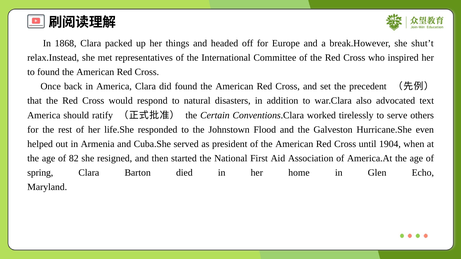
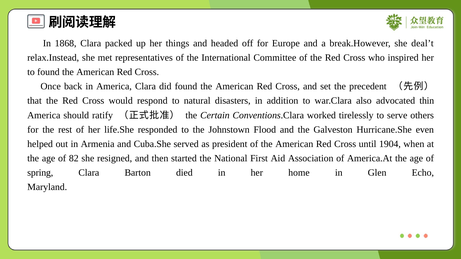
shut’t: shut’t -> deal’t
text: text -> thin
